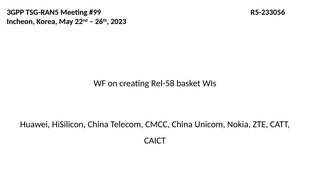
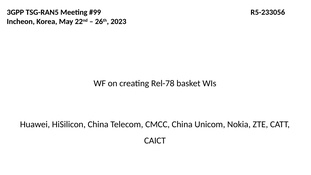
Rel-58: Rel-58 -> Rel-78
